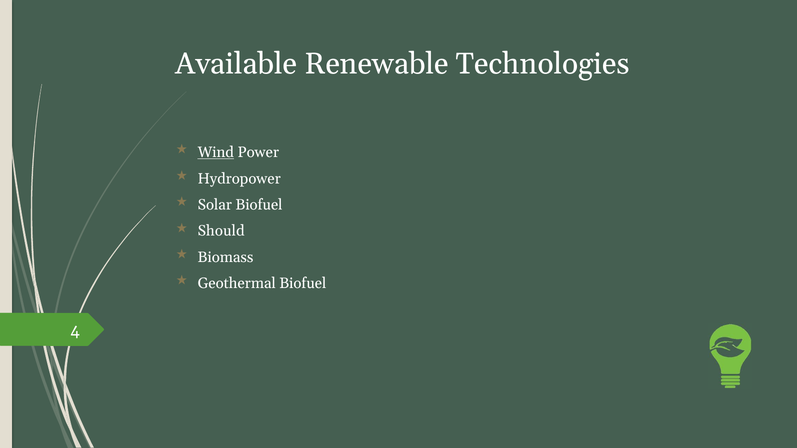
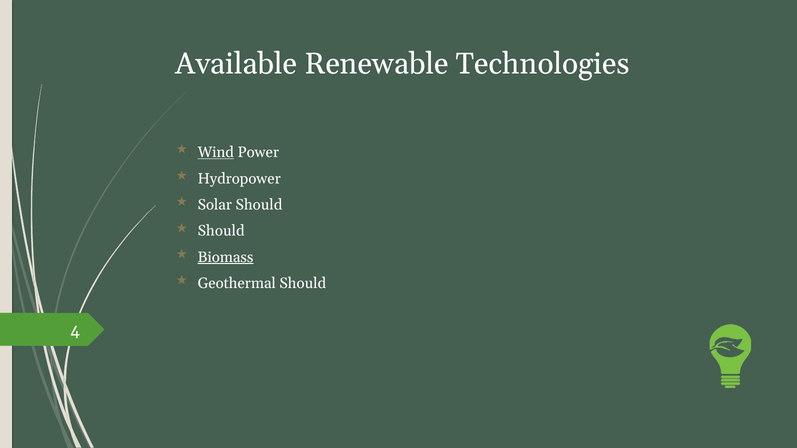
Solar Biofuel: Biofuel -> Should
Biomass underline: none -> present
Geothermal Biofuel: Biofuel -> Should
